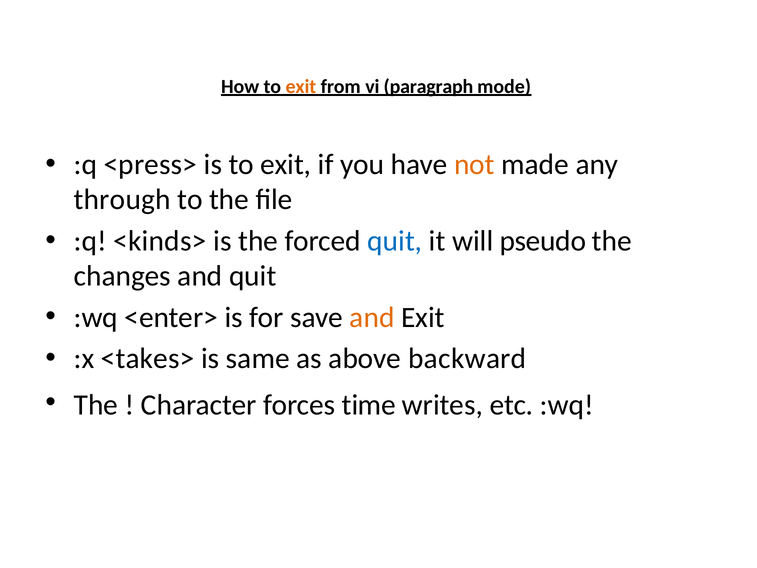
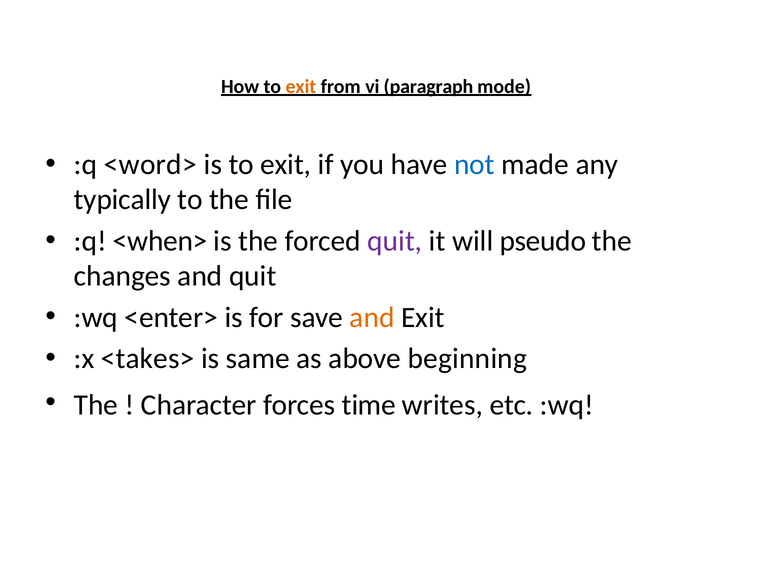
<press>: <press> -> <word>
not colour: orange -> blue
through: through -> typically
<kinds>: <kinds> -> <when>
quit at (395, 241) colour: blue -> purple
backward: backward -> beginning
